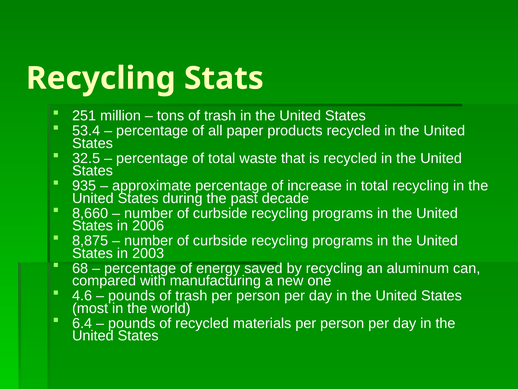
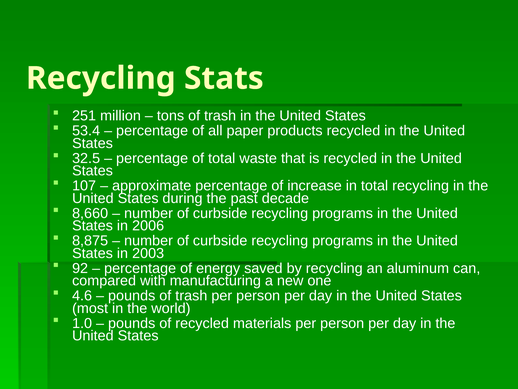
935: 935 -> 107
68: 68 -> 92
6.4: 6.4 -> 1.0
